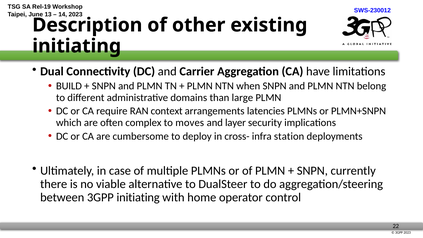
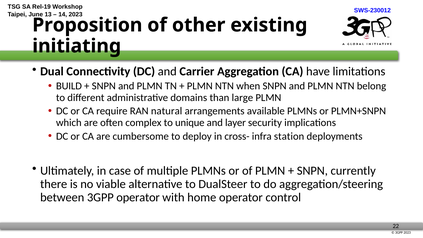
Description: Description -> Proposition
context: context -> natural
latencies: latencies -> available
moves: moves -> unique
3GPP initiating: initiating -> operator
